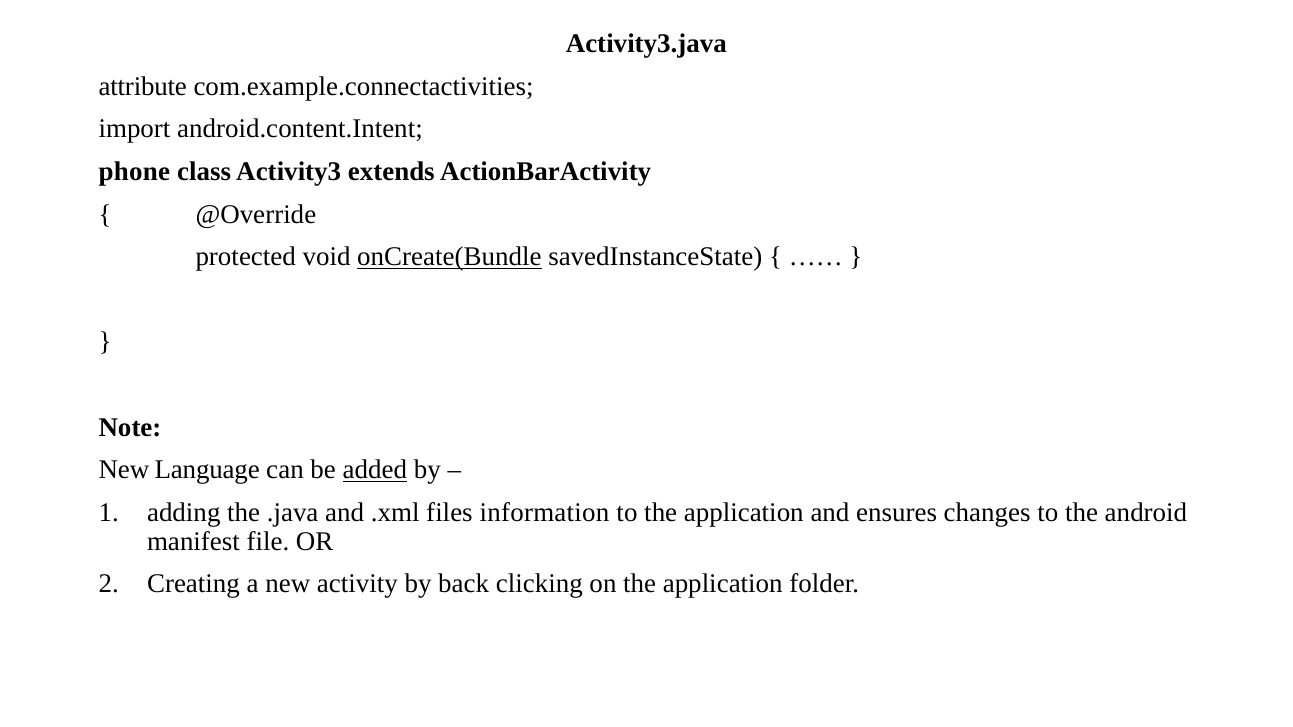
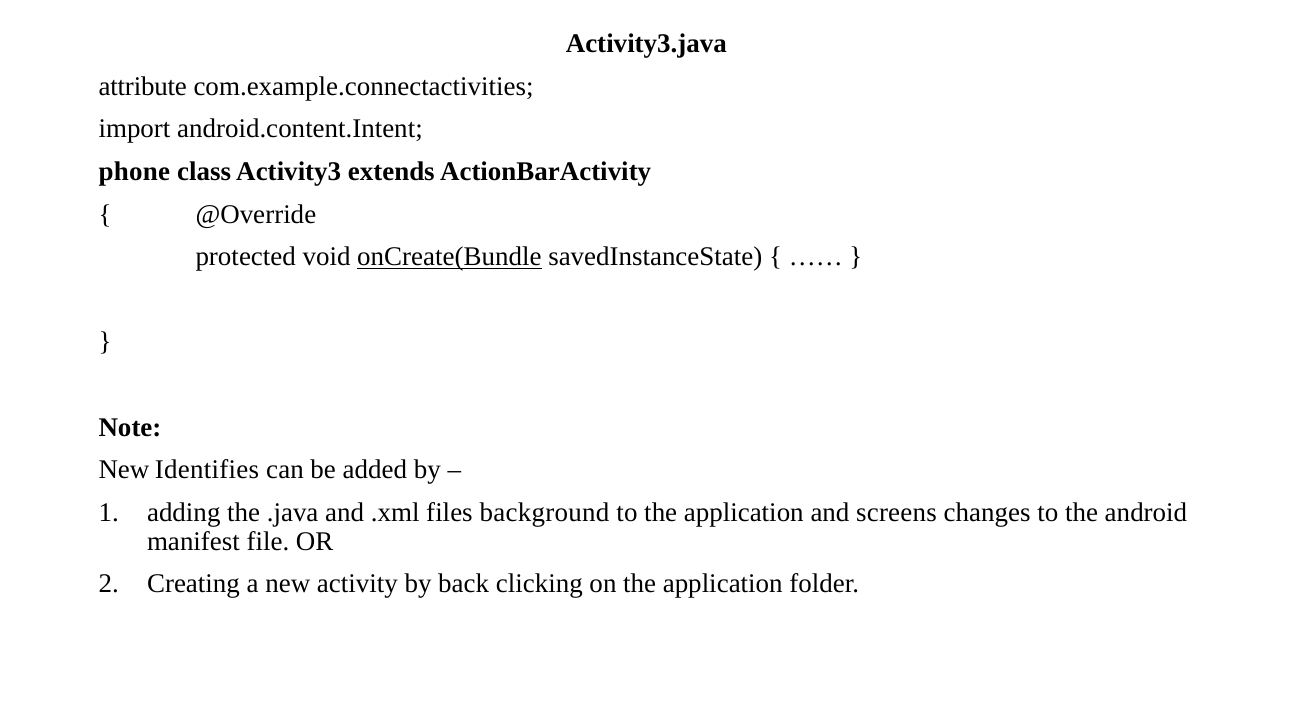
Language: Language -> Identifies
added underline: present -> none
information: information -> background
ensures: ensures -> screens
